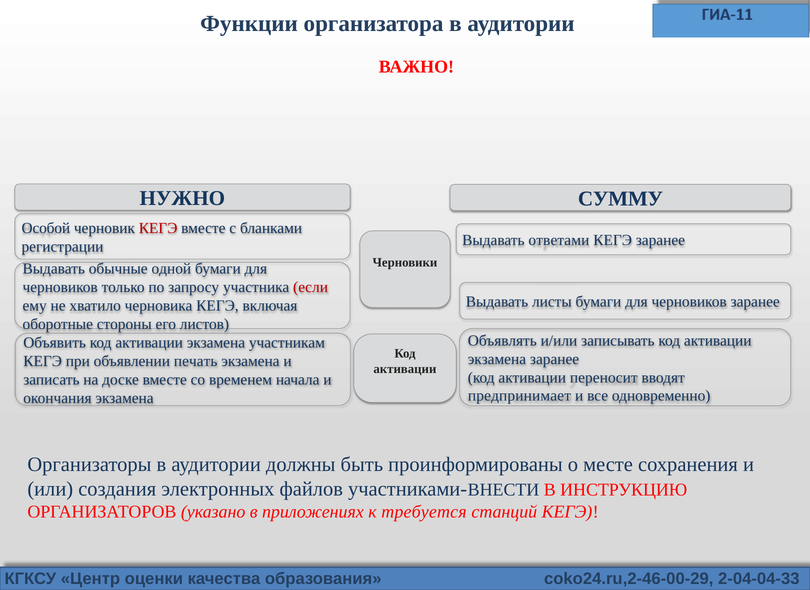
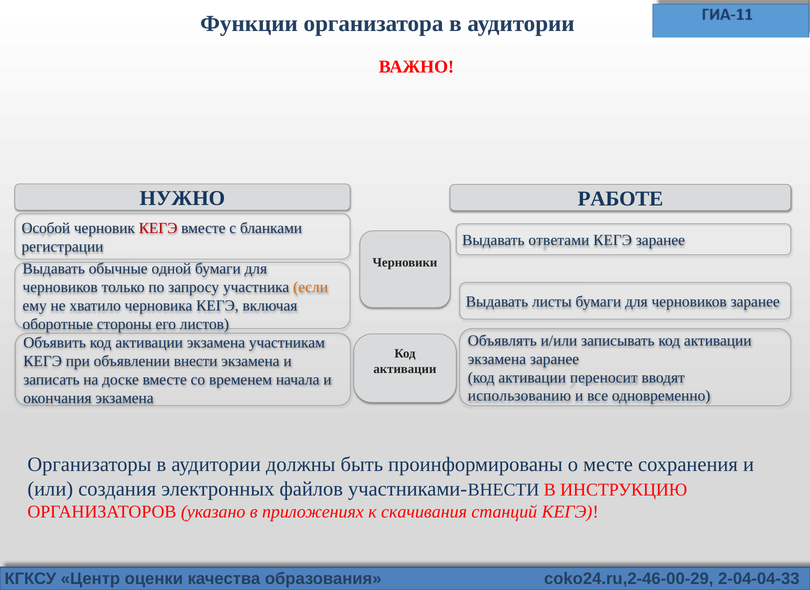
СУММУ: СУММУ -> РАБОТЕ
если colour: red -> orange
объявлении печать: печать -> внести
предпринимает: предпринимает -> использованию
требуется: требуется -> скачивания
